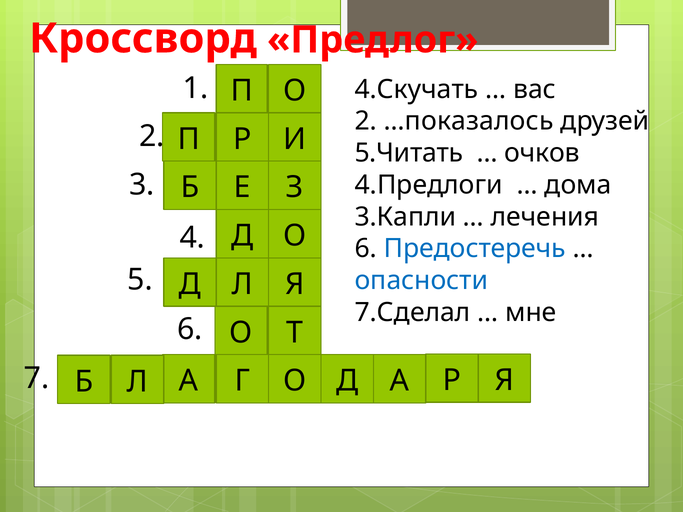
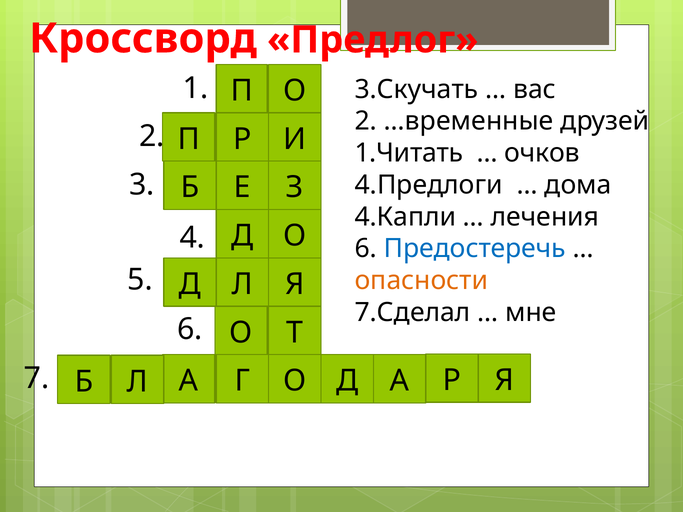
4.Скучать: 4.Скучать -> 3.Скучать
…показалось: …показалось -> …временные
5.Читать: 5.Читать -> 1.Читать
3.Капли: 3.Капли -> 4.Капли
опасности colour: blue -> orange
